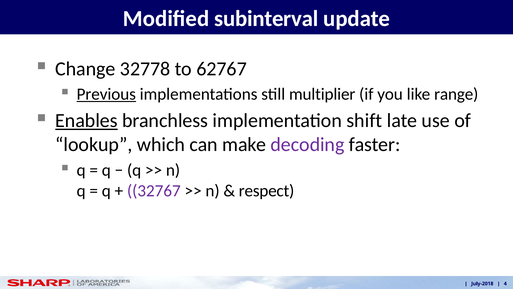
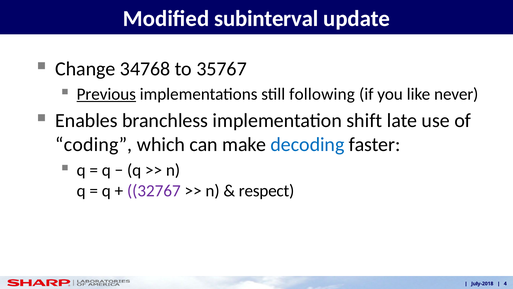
32778: 32778 -> 34768
62767: 62767 -> 35767
multiplier: multiplier -> following
range: range -> never
Enables underline: present -> none
lookup: lookup -> coding
decoding colour: purple -> blue
